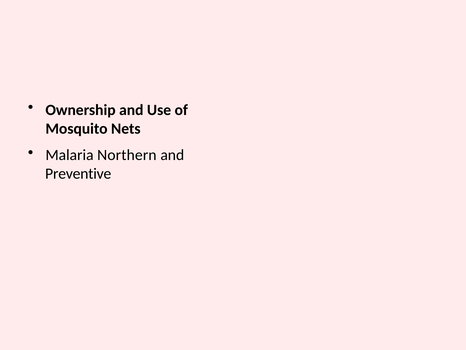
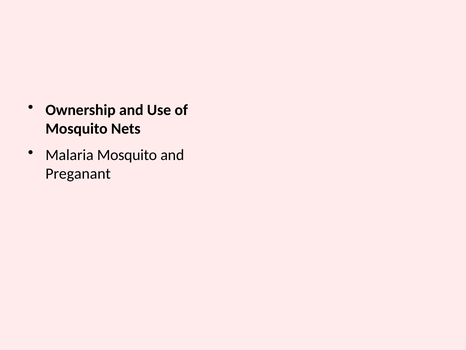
Malaria Northern: Northern -> Mosquito
Preventive: Preventive -> Preganant
